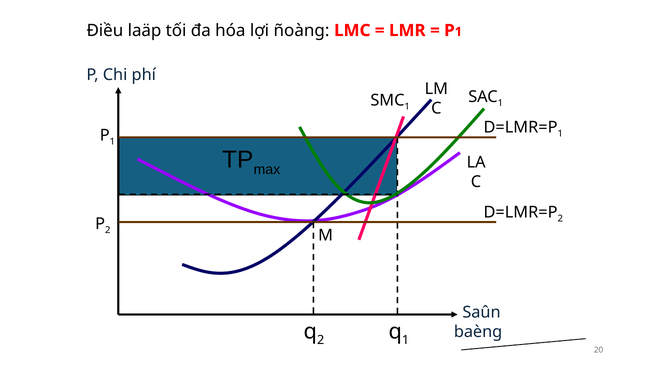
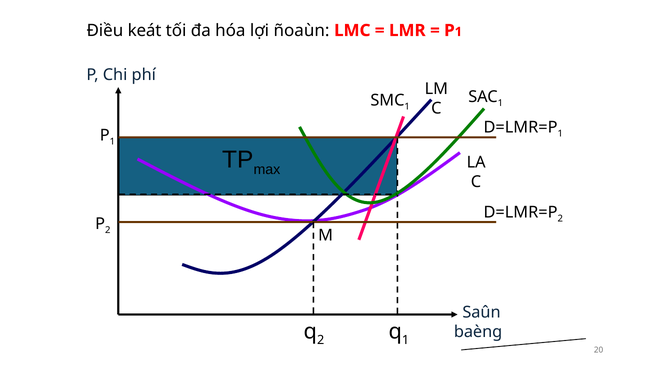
laäp: laäp -> keát
ñoàng: ñoàng -> ñoaùn
